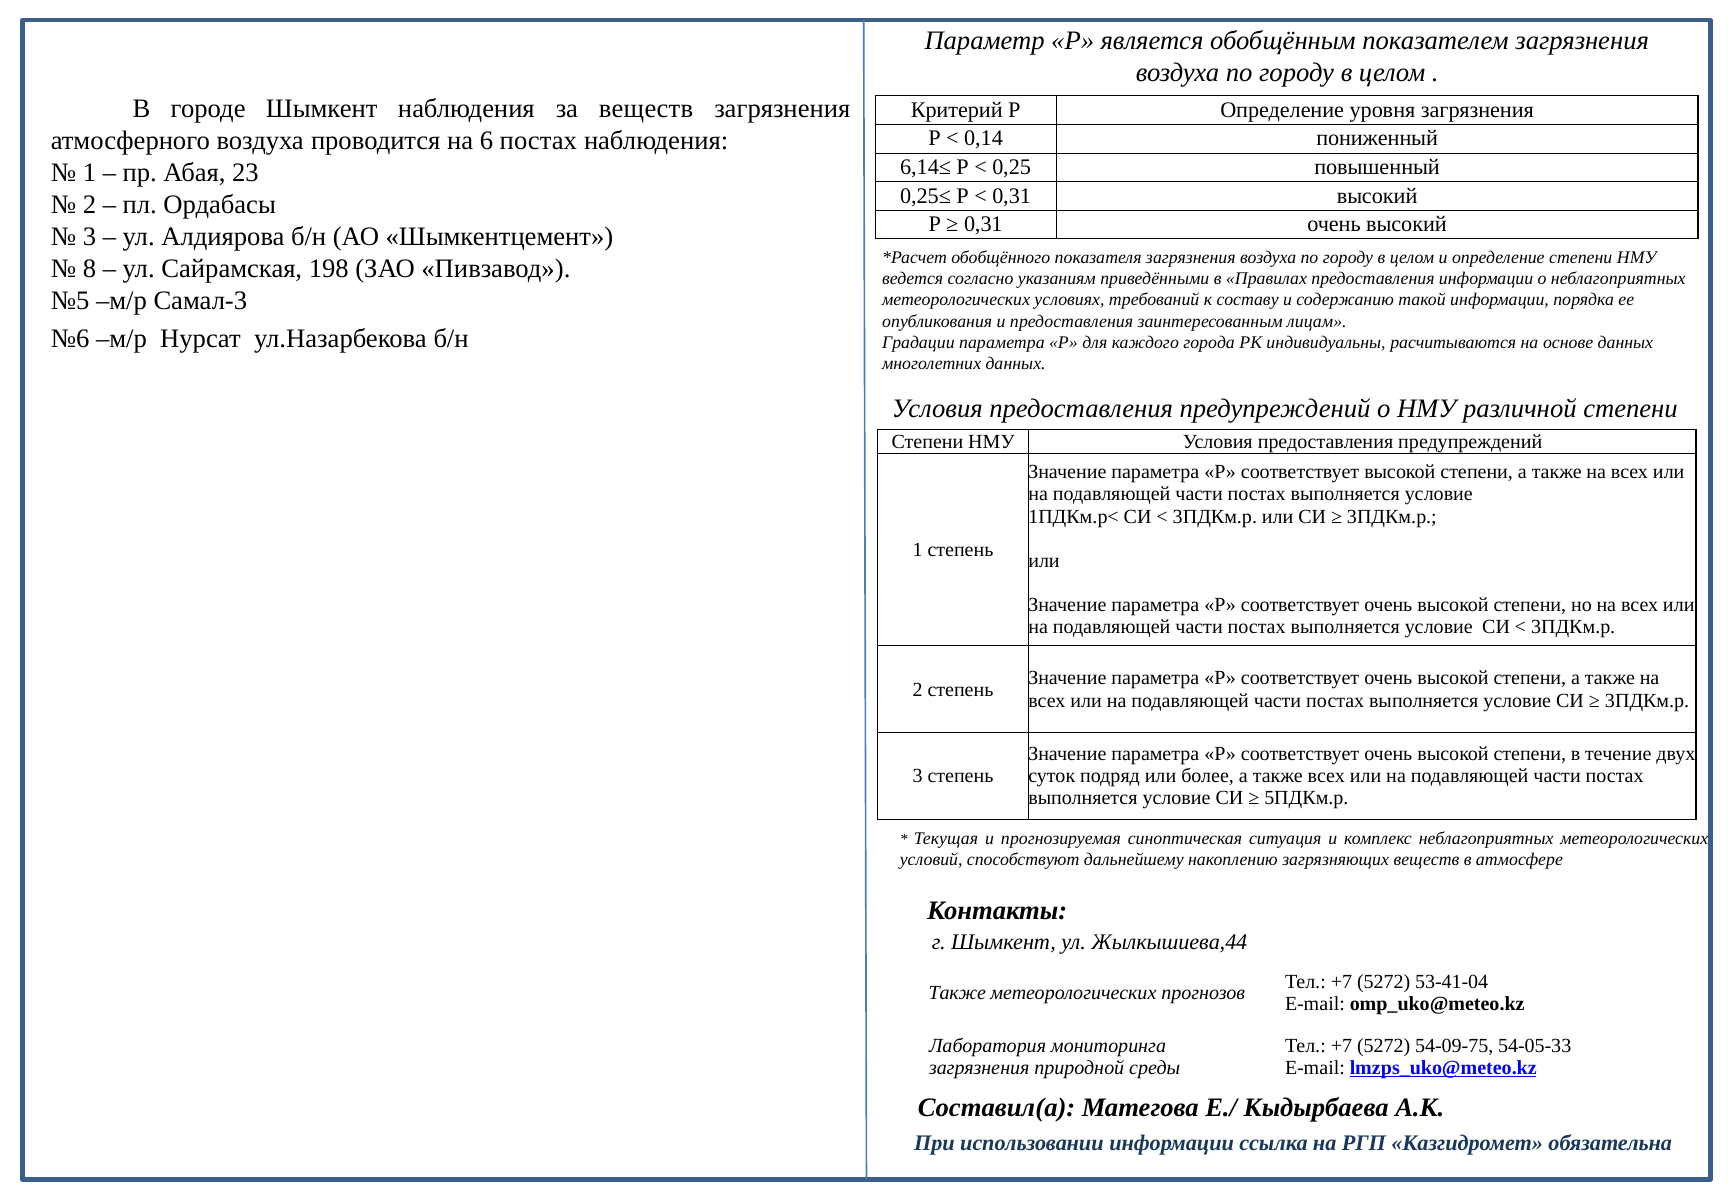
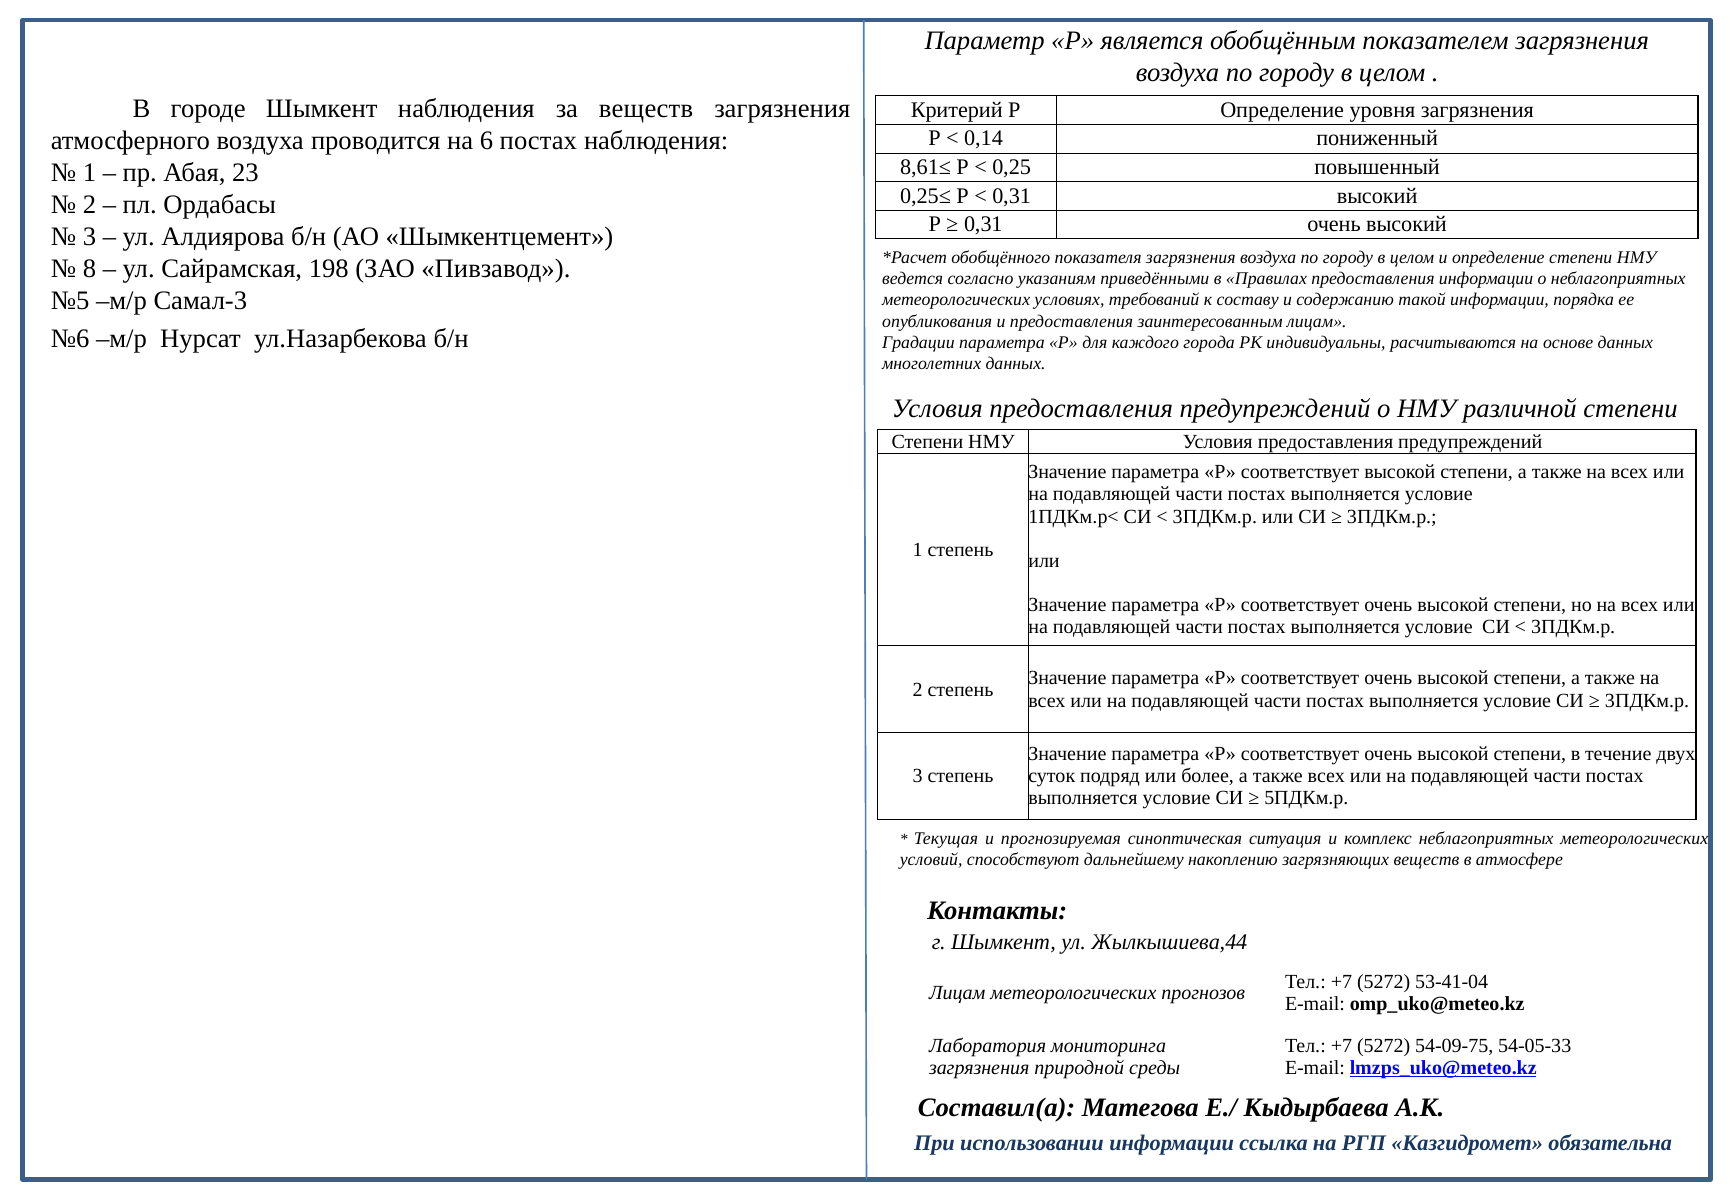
6,14≤: 6,14≤ -> 8,61≤
Также at (957, 992): Также -> Лицам
